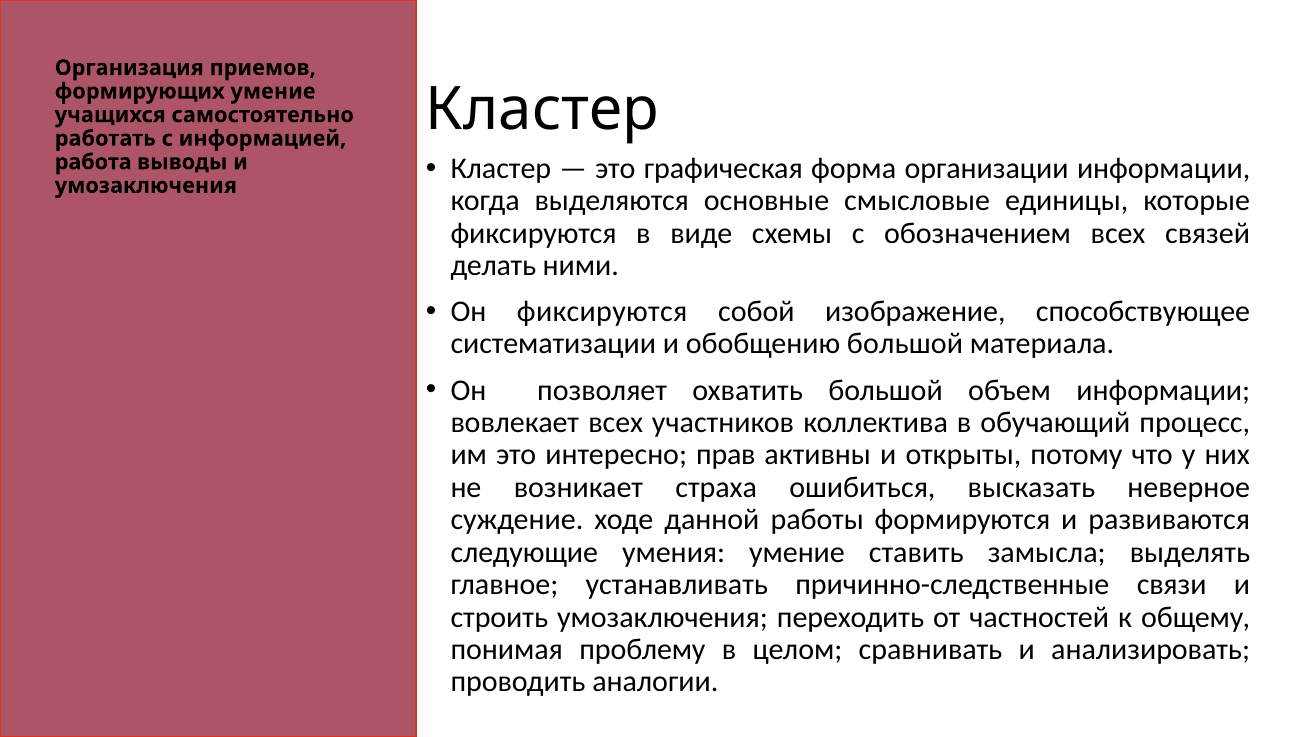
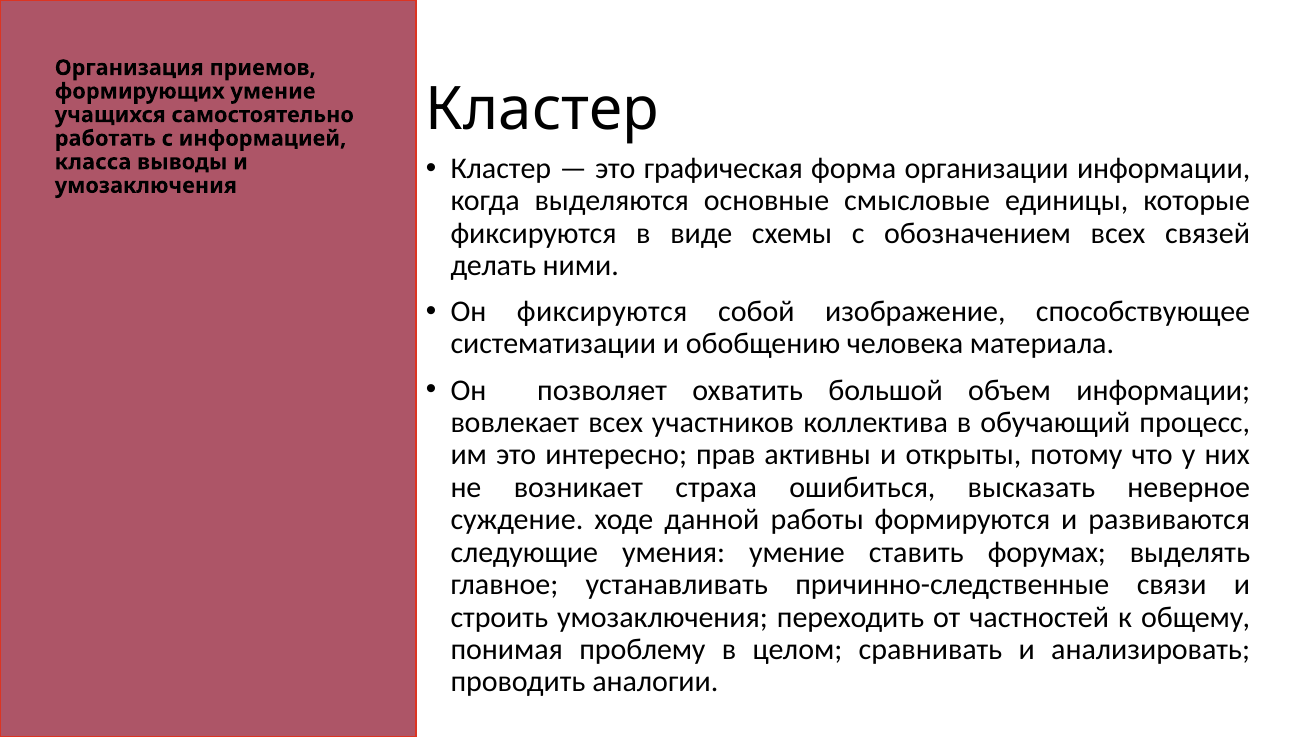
работа: работа -> класса
обобщению большой: большой -> человека
замысла: замысла -> форумах
